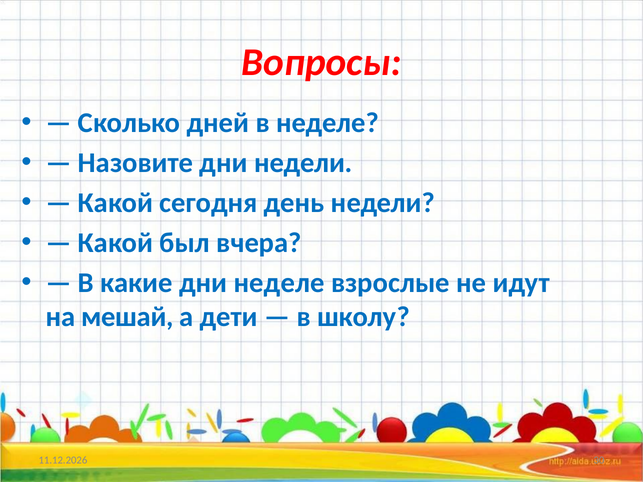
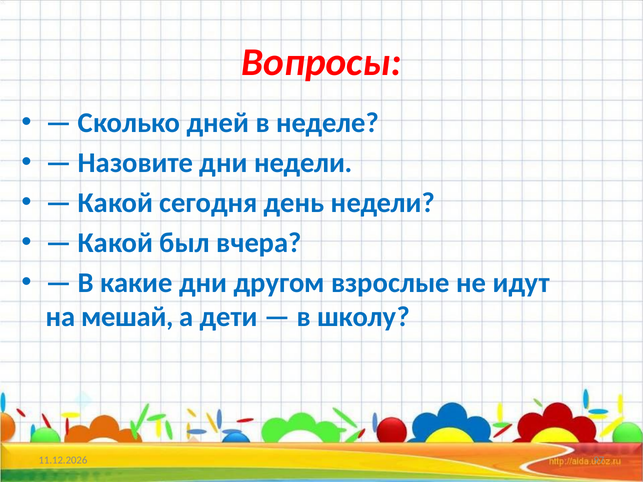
дни неделе: неделе -> другом
30: 30 -> 97
